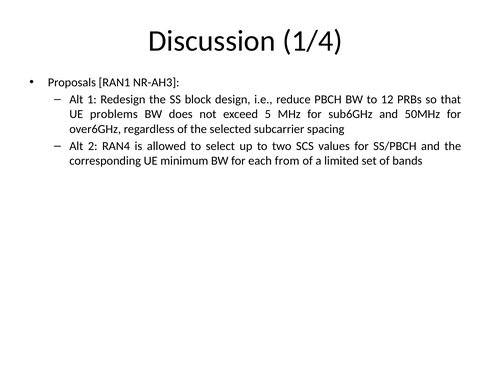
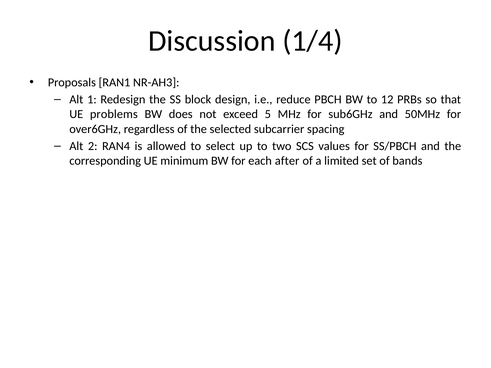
from: from -> after
